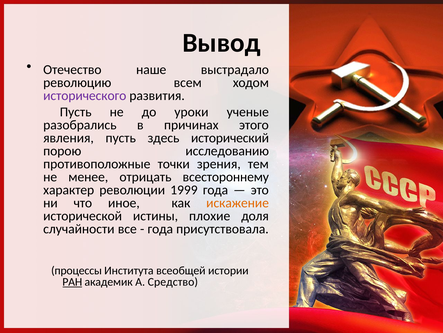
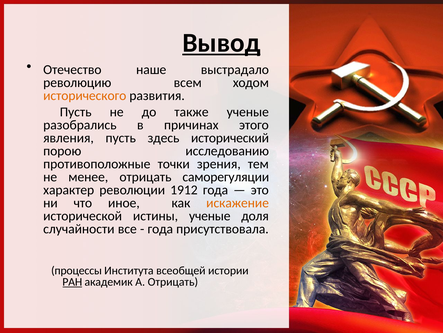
Вывод underline: none -> present
исторического colour: purple -> orange
уроки: уроки -> также
всестороннему: всестороннему -> саморегуляции
1999: 1999 -> 1912
истины плохие: плохие -> ученые
А Средство: Средство -> Отрицать
